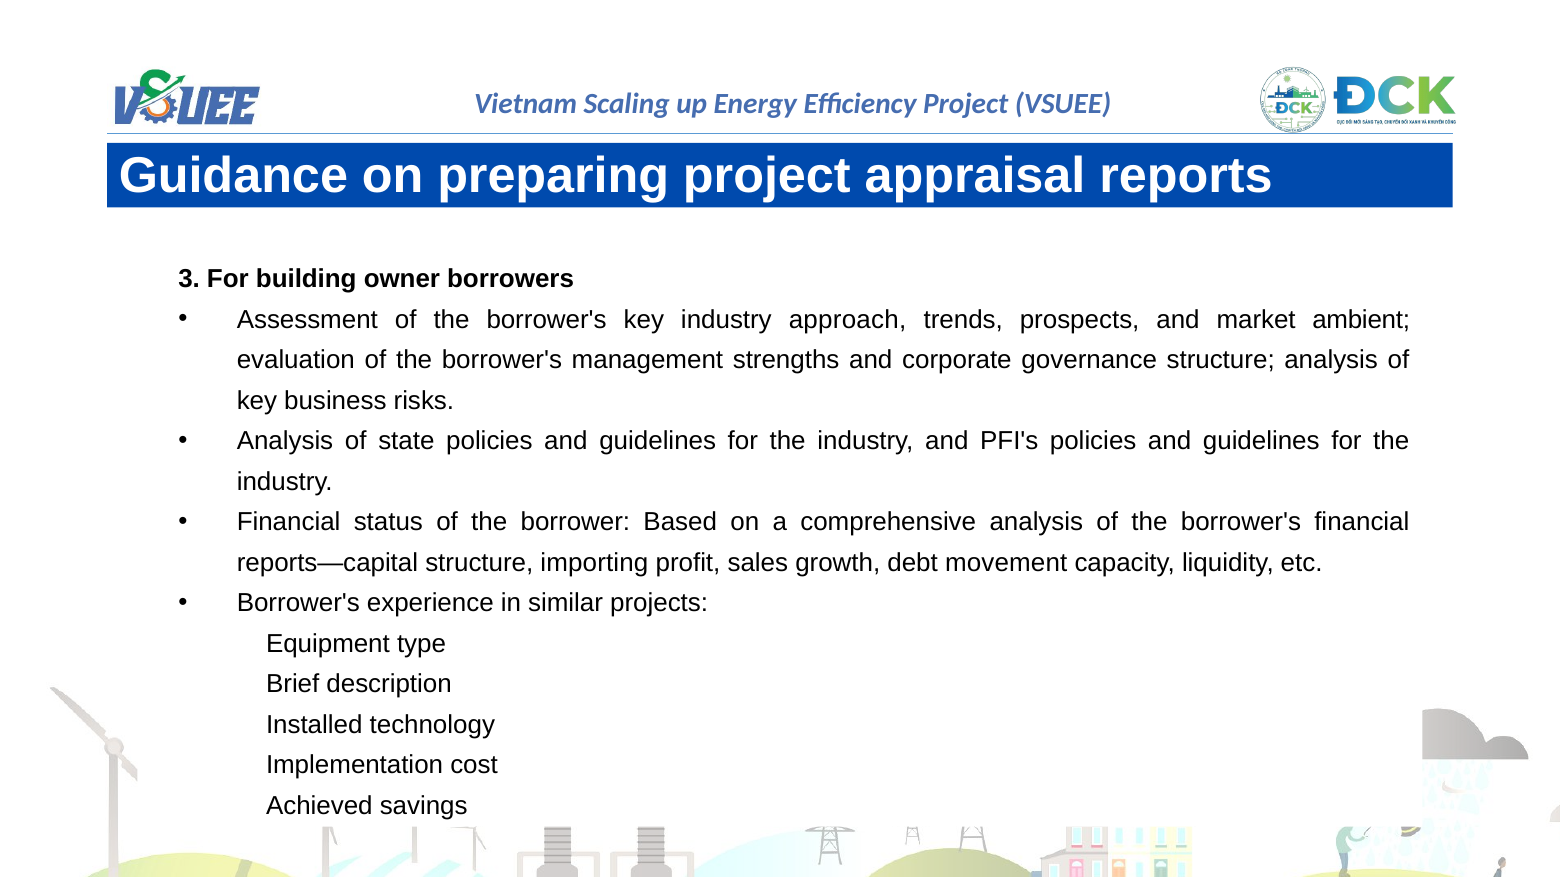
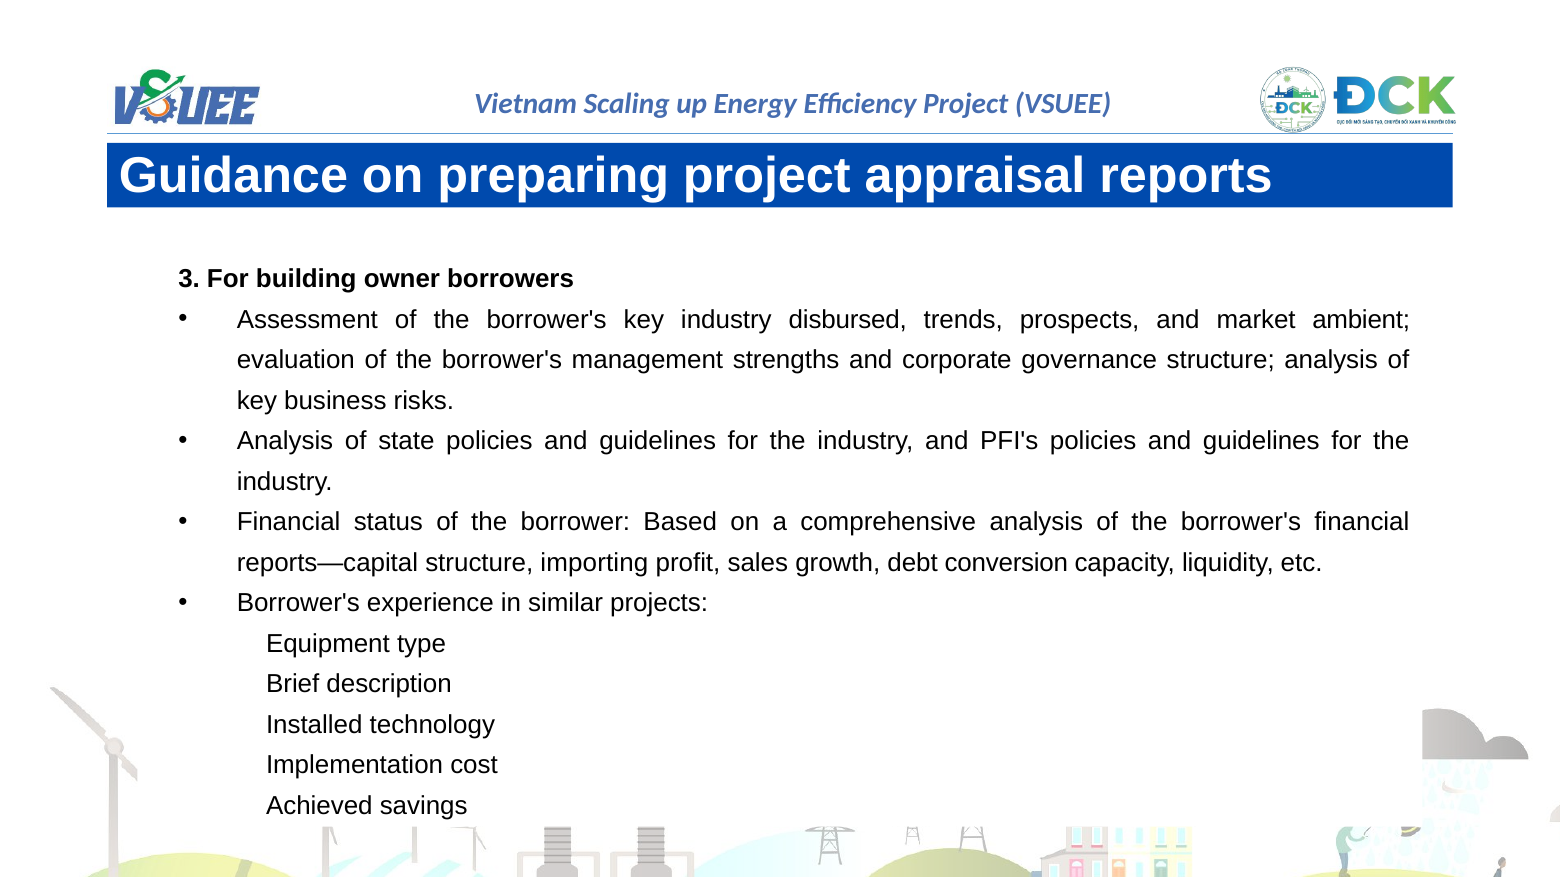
approach: approach -> disbursed
movement: movement -> conversion
